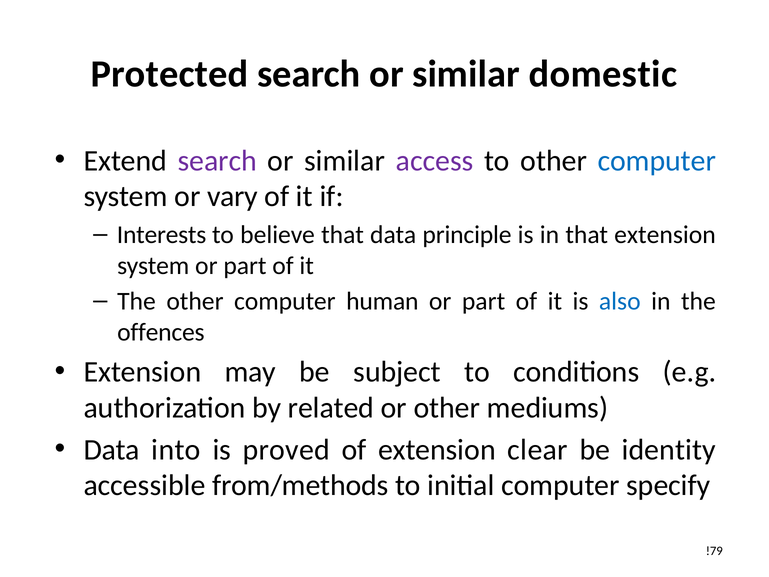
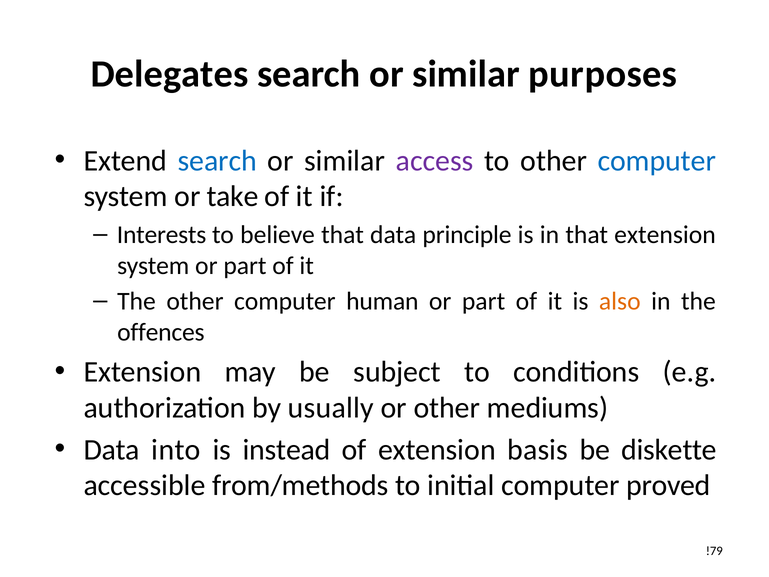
Protected: Protected -> Delegates
domestic: domestic -> purposes
search at (217, 161) colour: purple -> blue
vary: vary -> take
also colour: blue -> orange
related: related -> usually
proved: proved -> instead
clear: clear -> basis
identity: identity -> diskette
specify: specify -> proved
